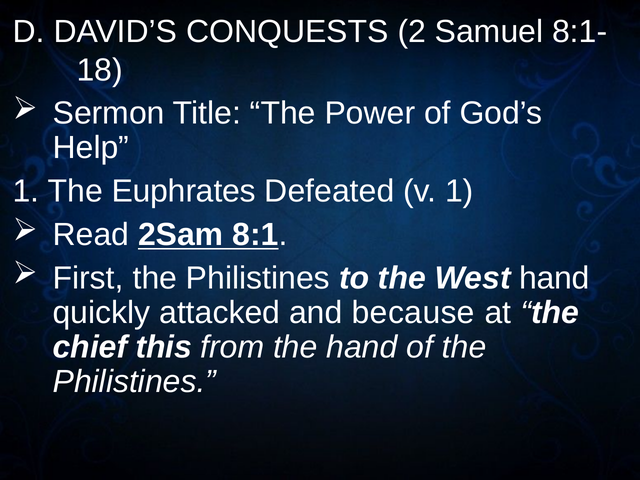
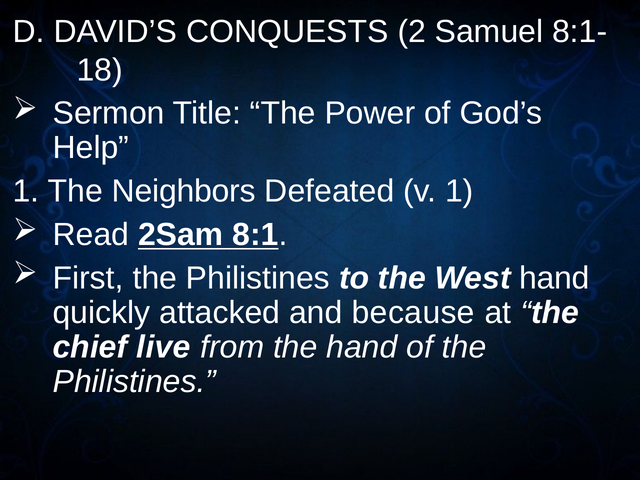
Euphrates: Euphrates -> Neighbors
this: this -> live
